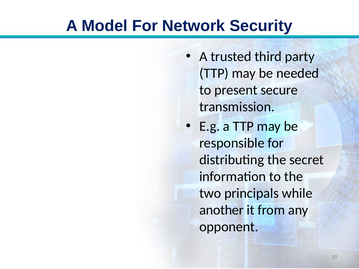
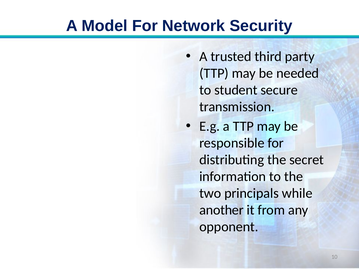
present: present -> student
